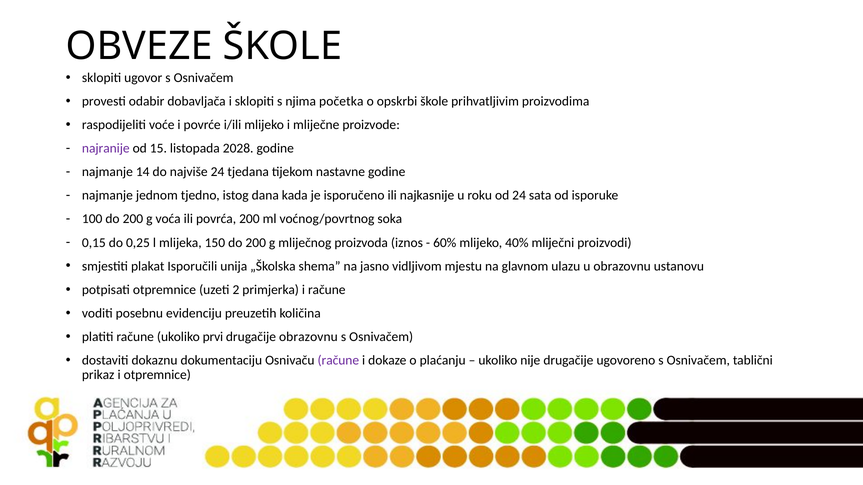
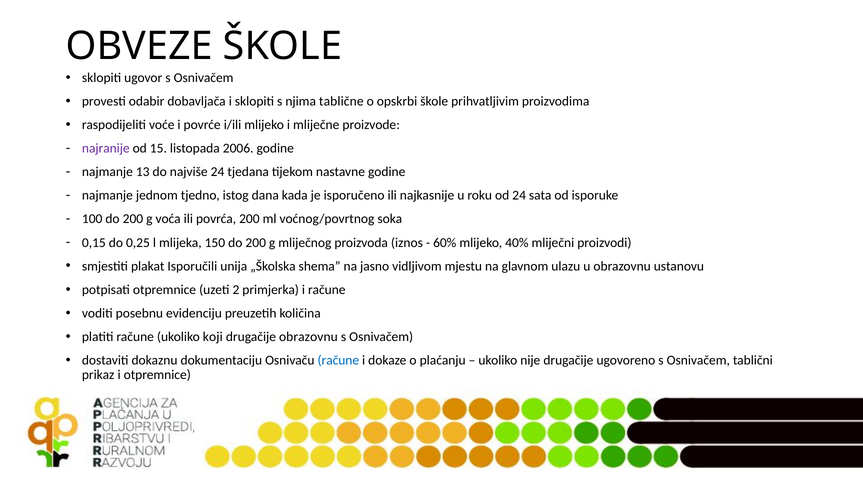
početka: početka -> tablične
2028: 2028 -> 2006
14: 14 -> 13
prvi: prvi -> koji
račune at (338, 361) colour: purple -> blue
